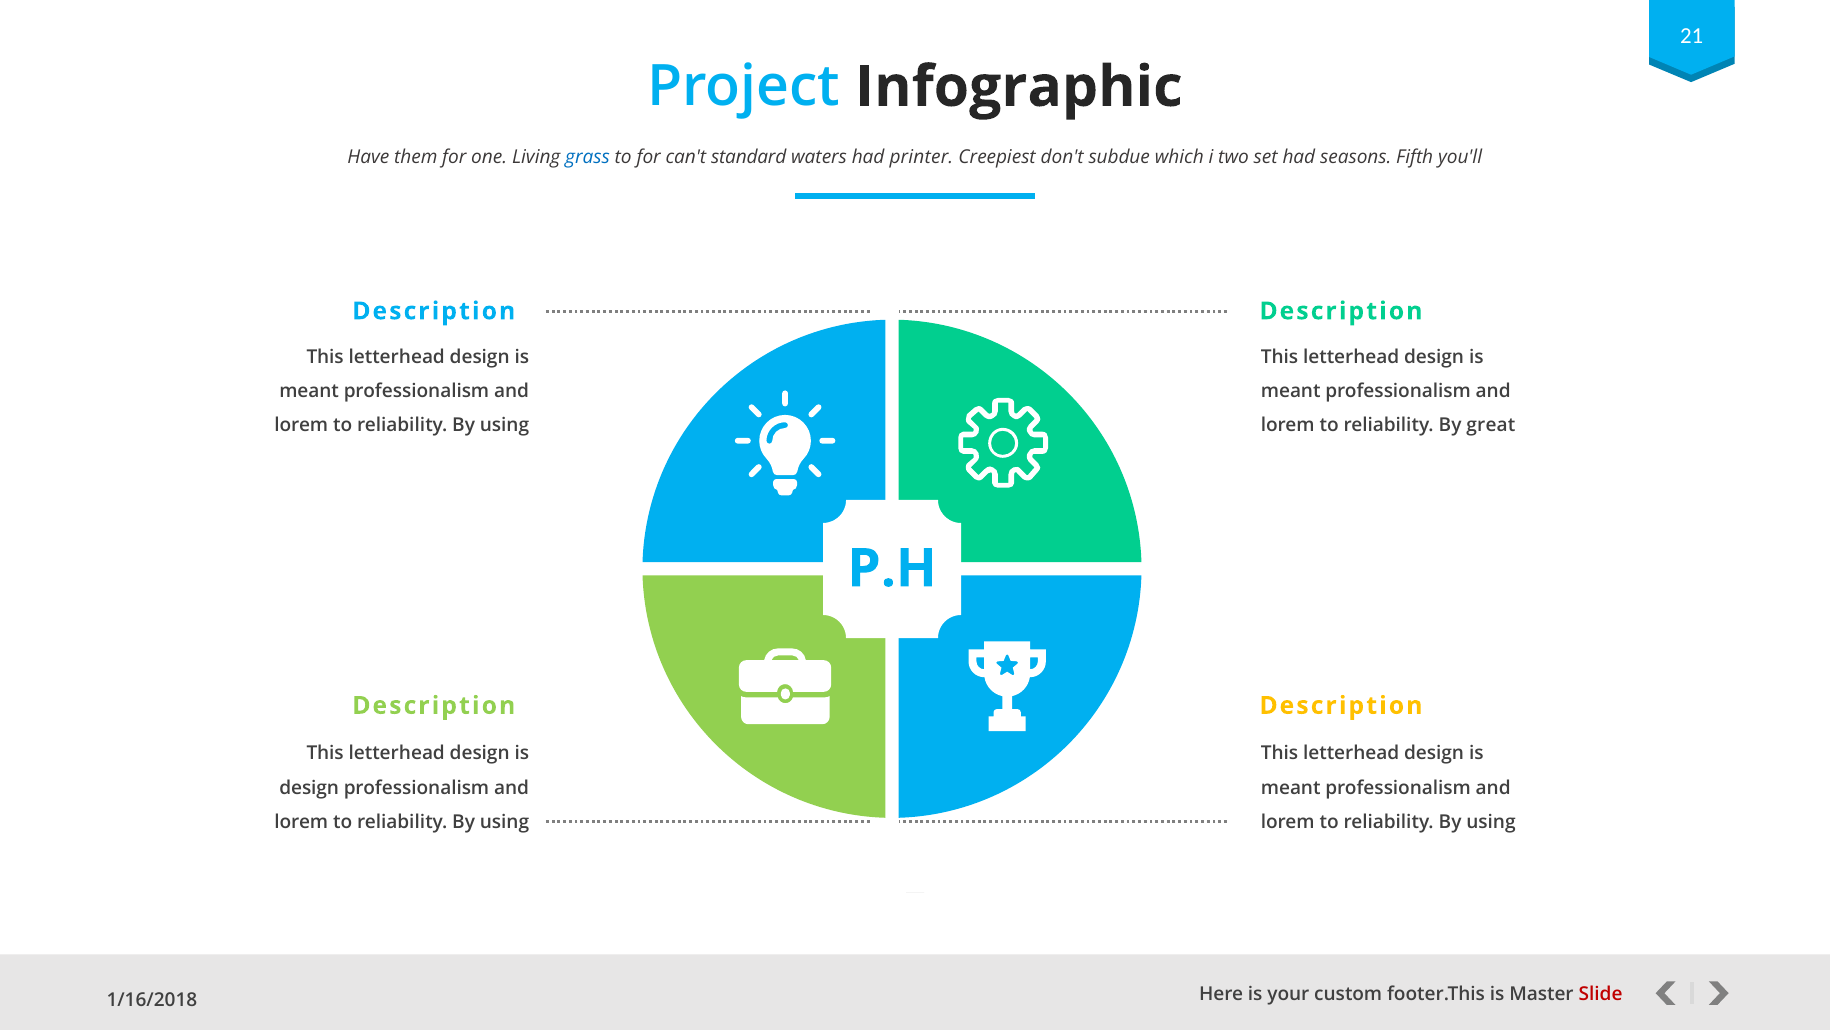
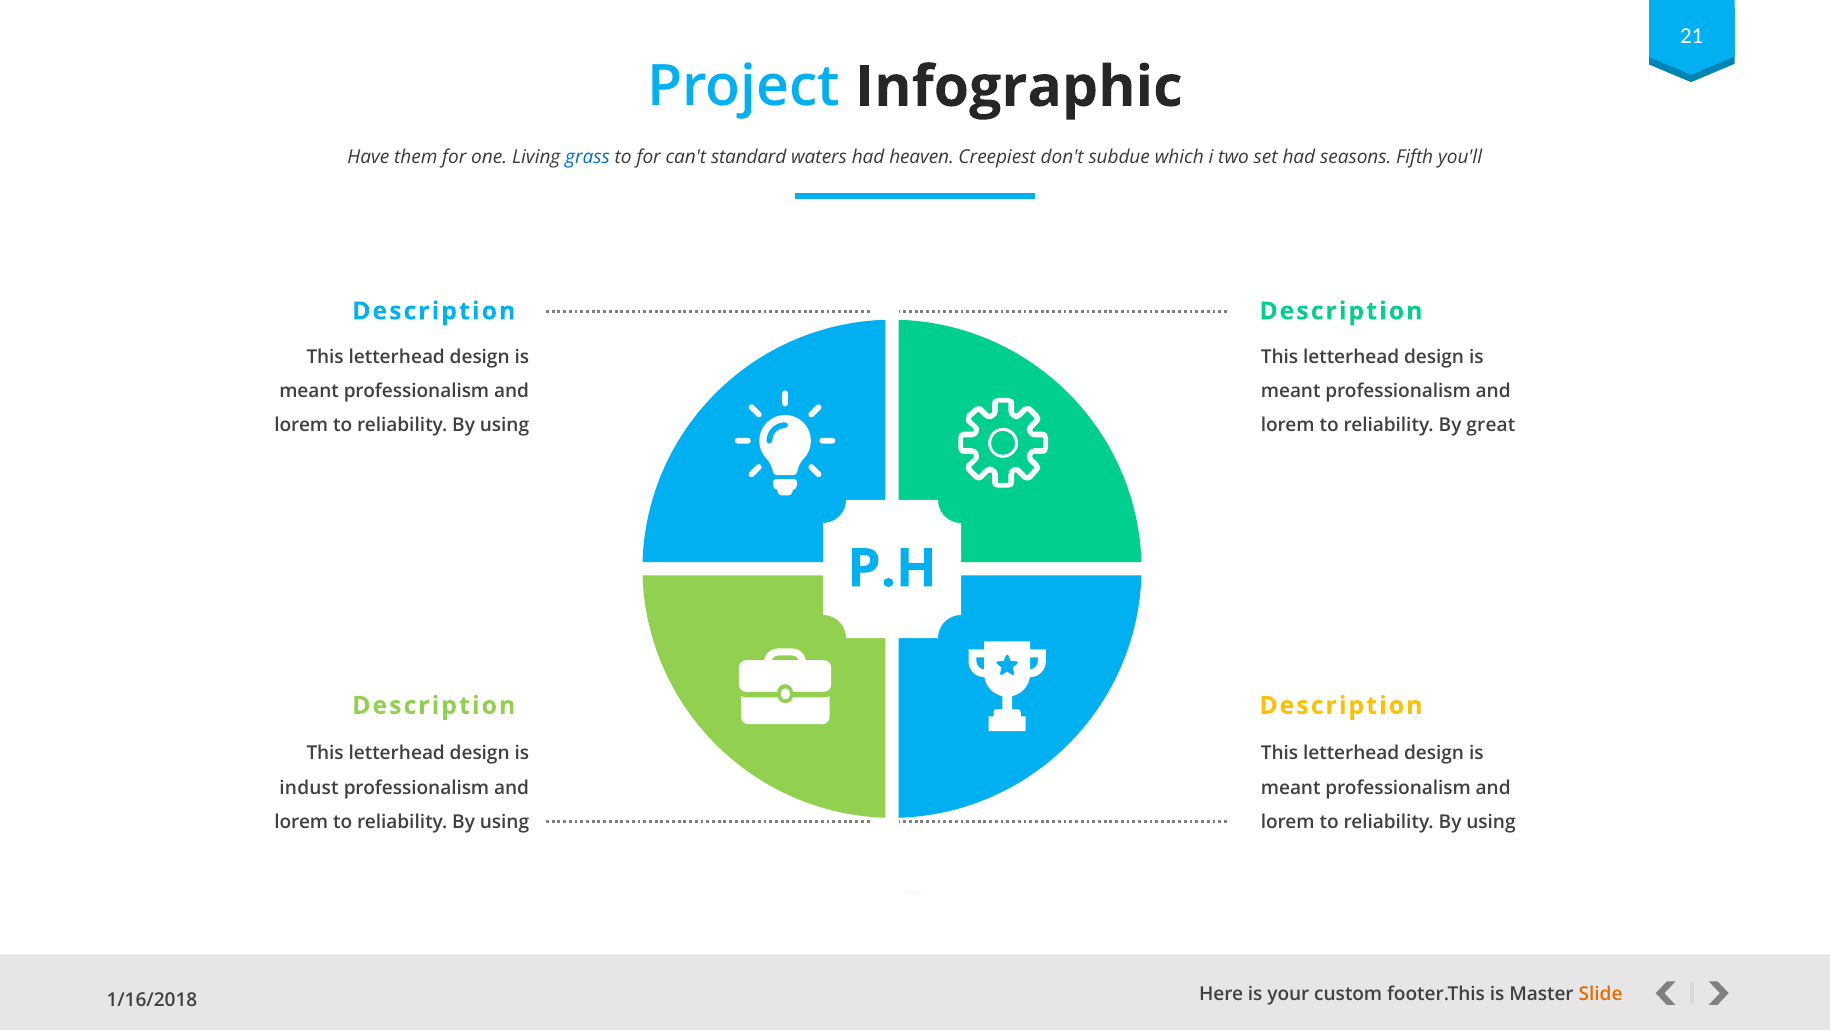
printer: printer -> heaven
design at (309, 787): design -> indust
Slide at (1601, 994) colour: red -> orange
